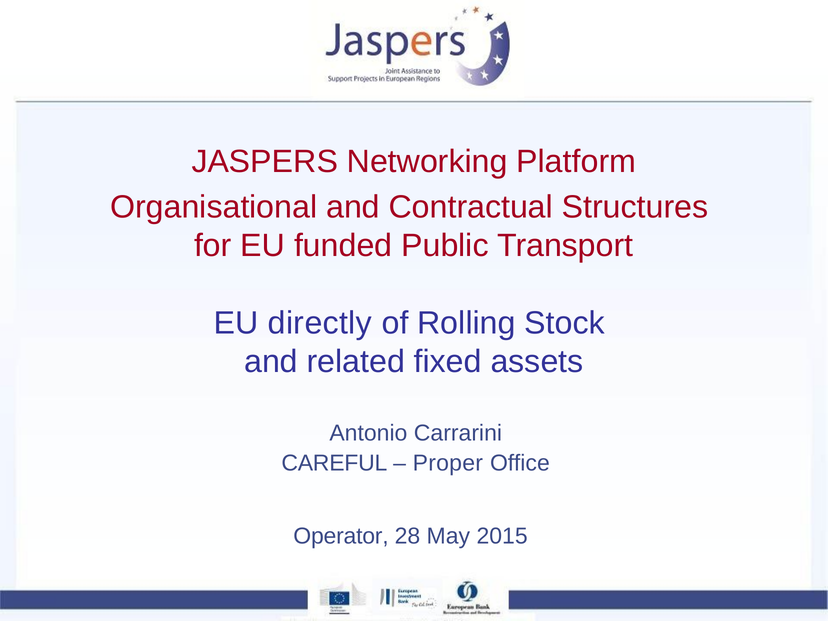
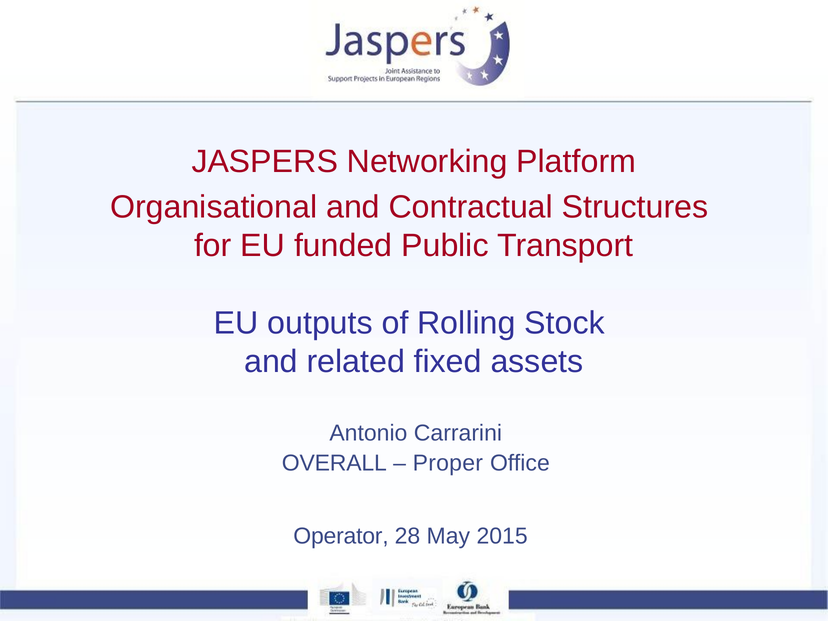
directly: directly -> outputs
CAREFUL: CAREFUL -> OVERALL
